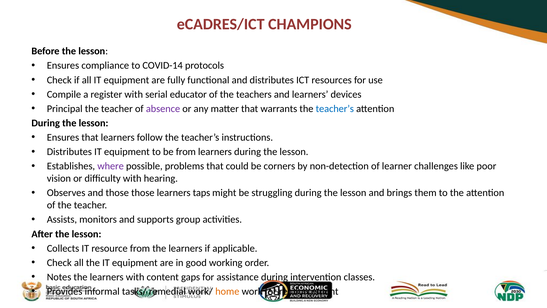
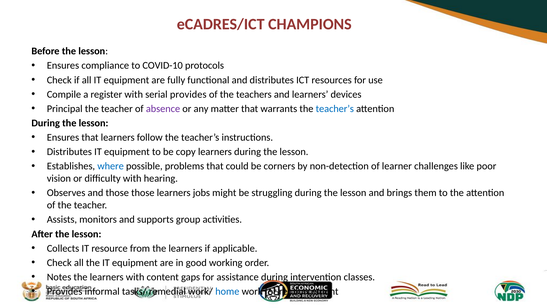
COVID-14: COVID-14 -> COVID-10
serial educator: educator -> provides
be from: from -> copy
where colour: purple -> blue
taps: taps -> jobs
home colour: orange -> blue
